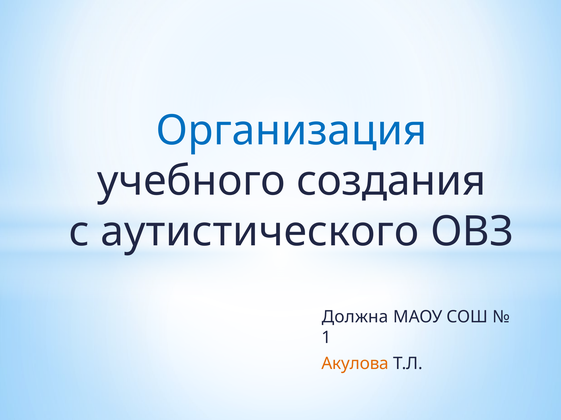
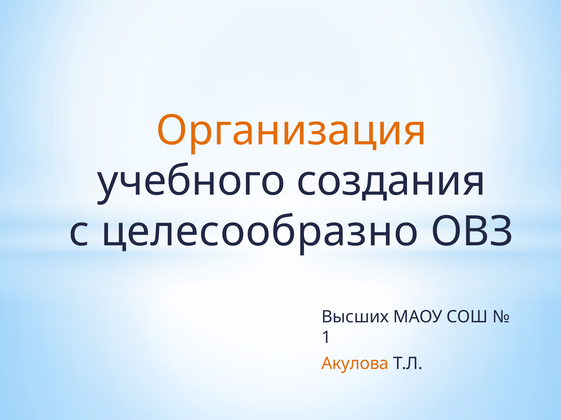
Организация colour: blue -> orange
аутистического: аутистического -> целесообразно
Должна: Должна -> Высших
